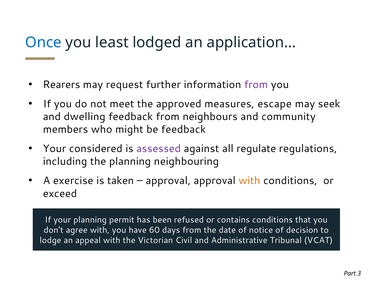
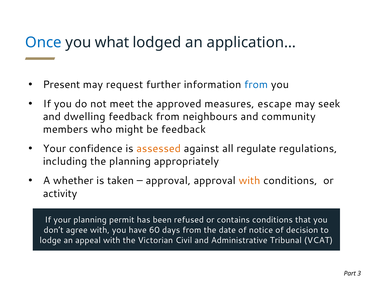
least: least -> what
Rearers: Rearers -> Present
from at (256, 85) colour: purple -> blue
considered: considered -> confidence
assessed colour: purple -> orange
neighbouring: neighbouring -> appropriately
exercise: exercise -> whether
exceed: exceed -> activity
